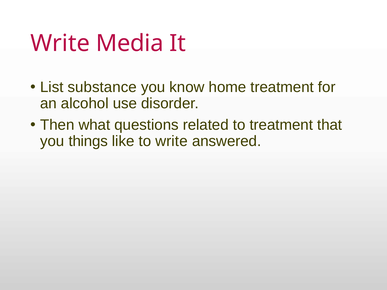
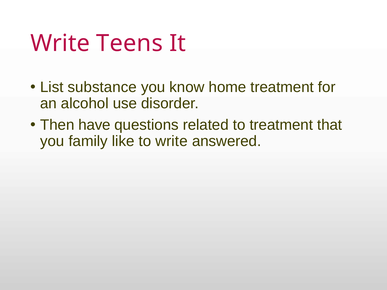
Media: Media -> Teens
what: what -> have
things: things -> family
